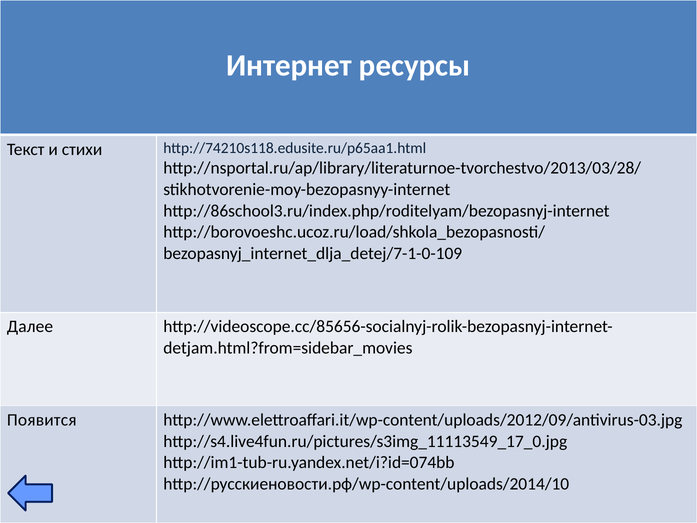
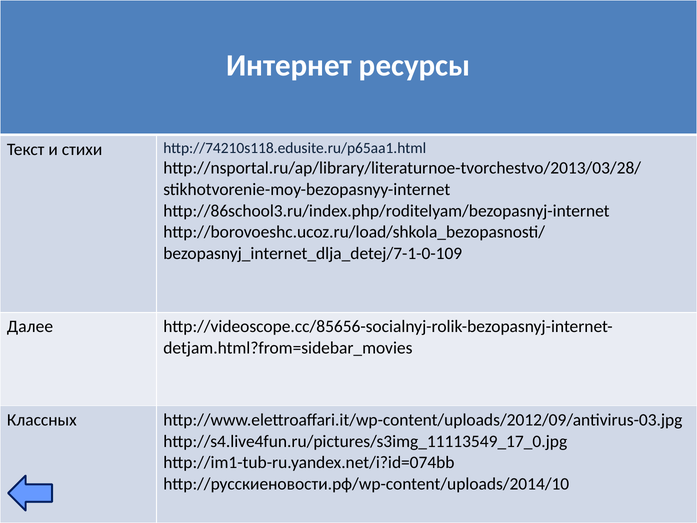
Появится: Появится -> Классных
